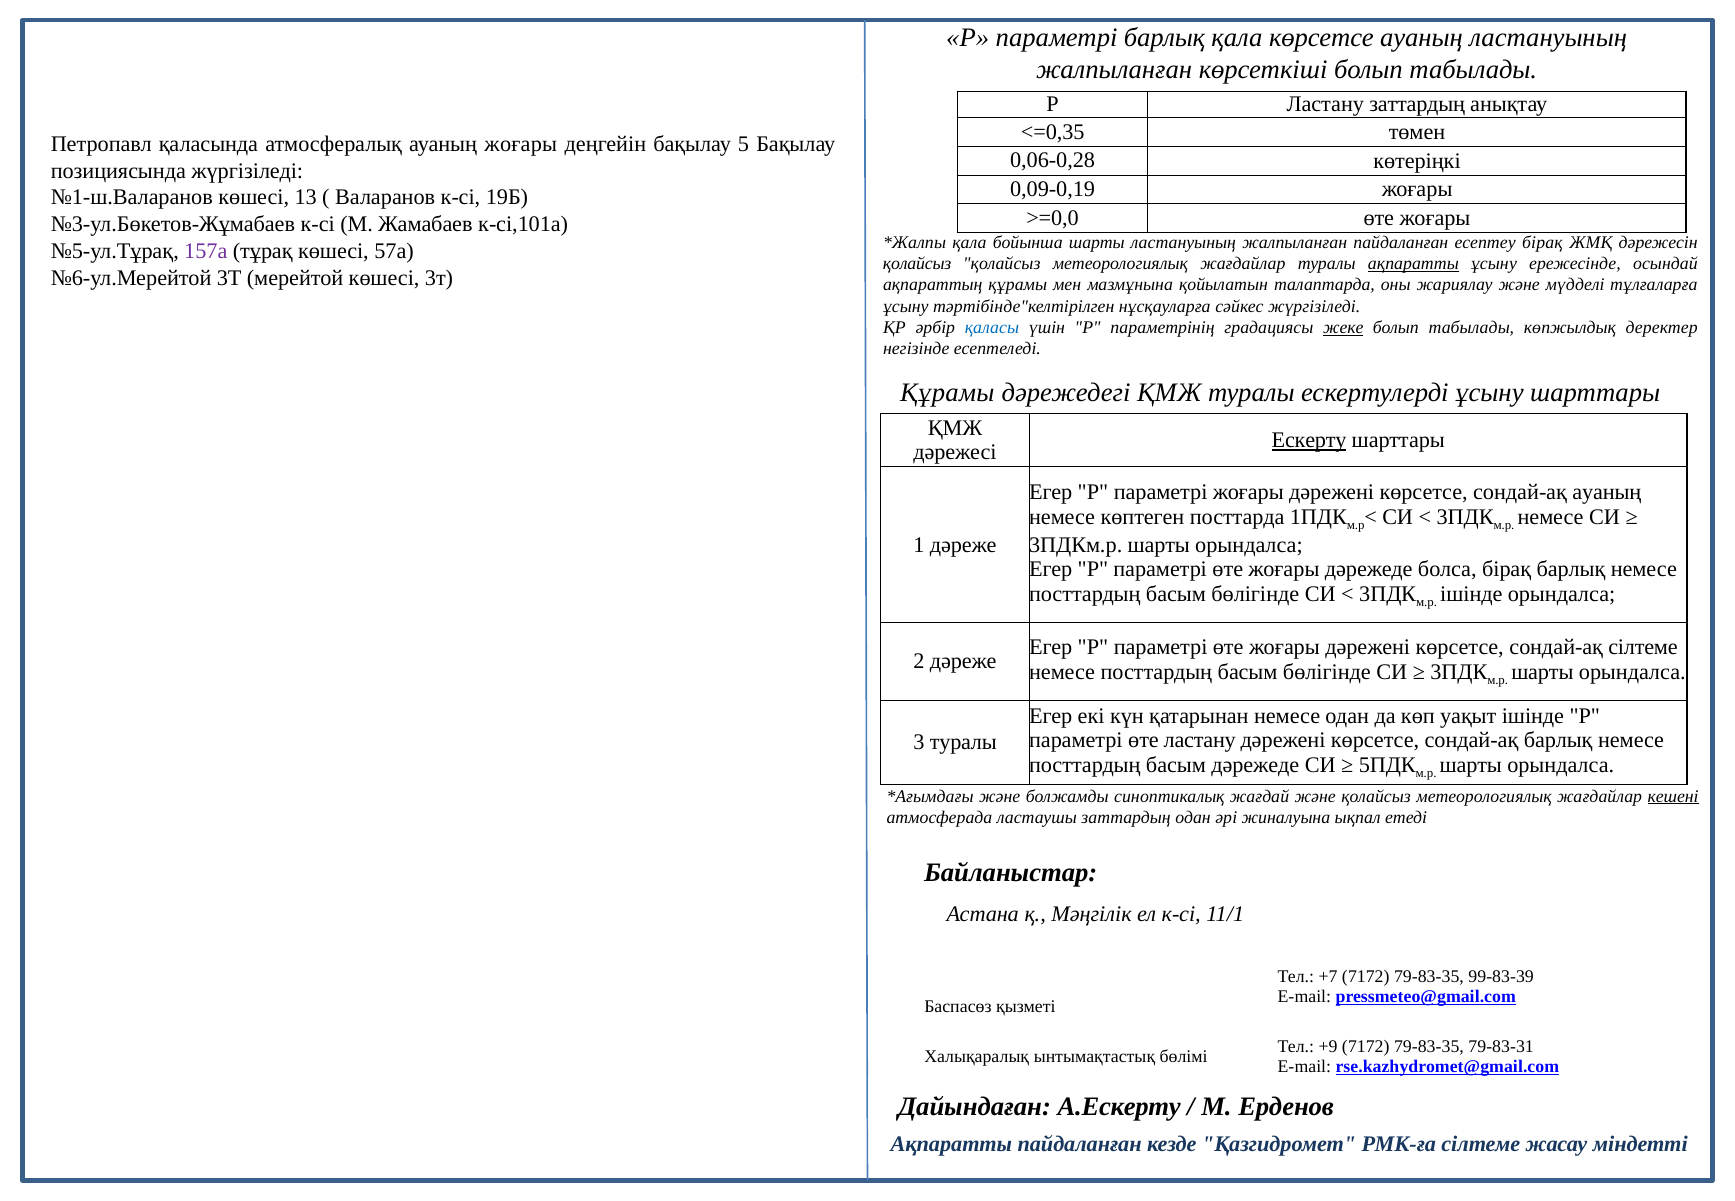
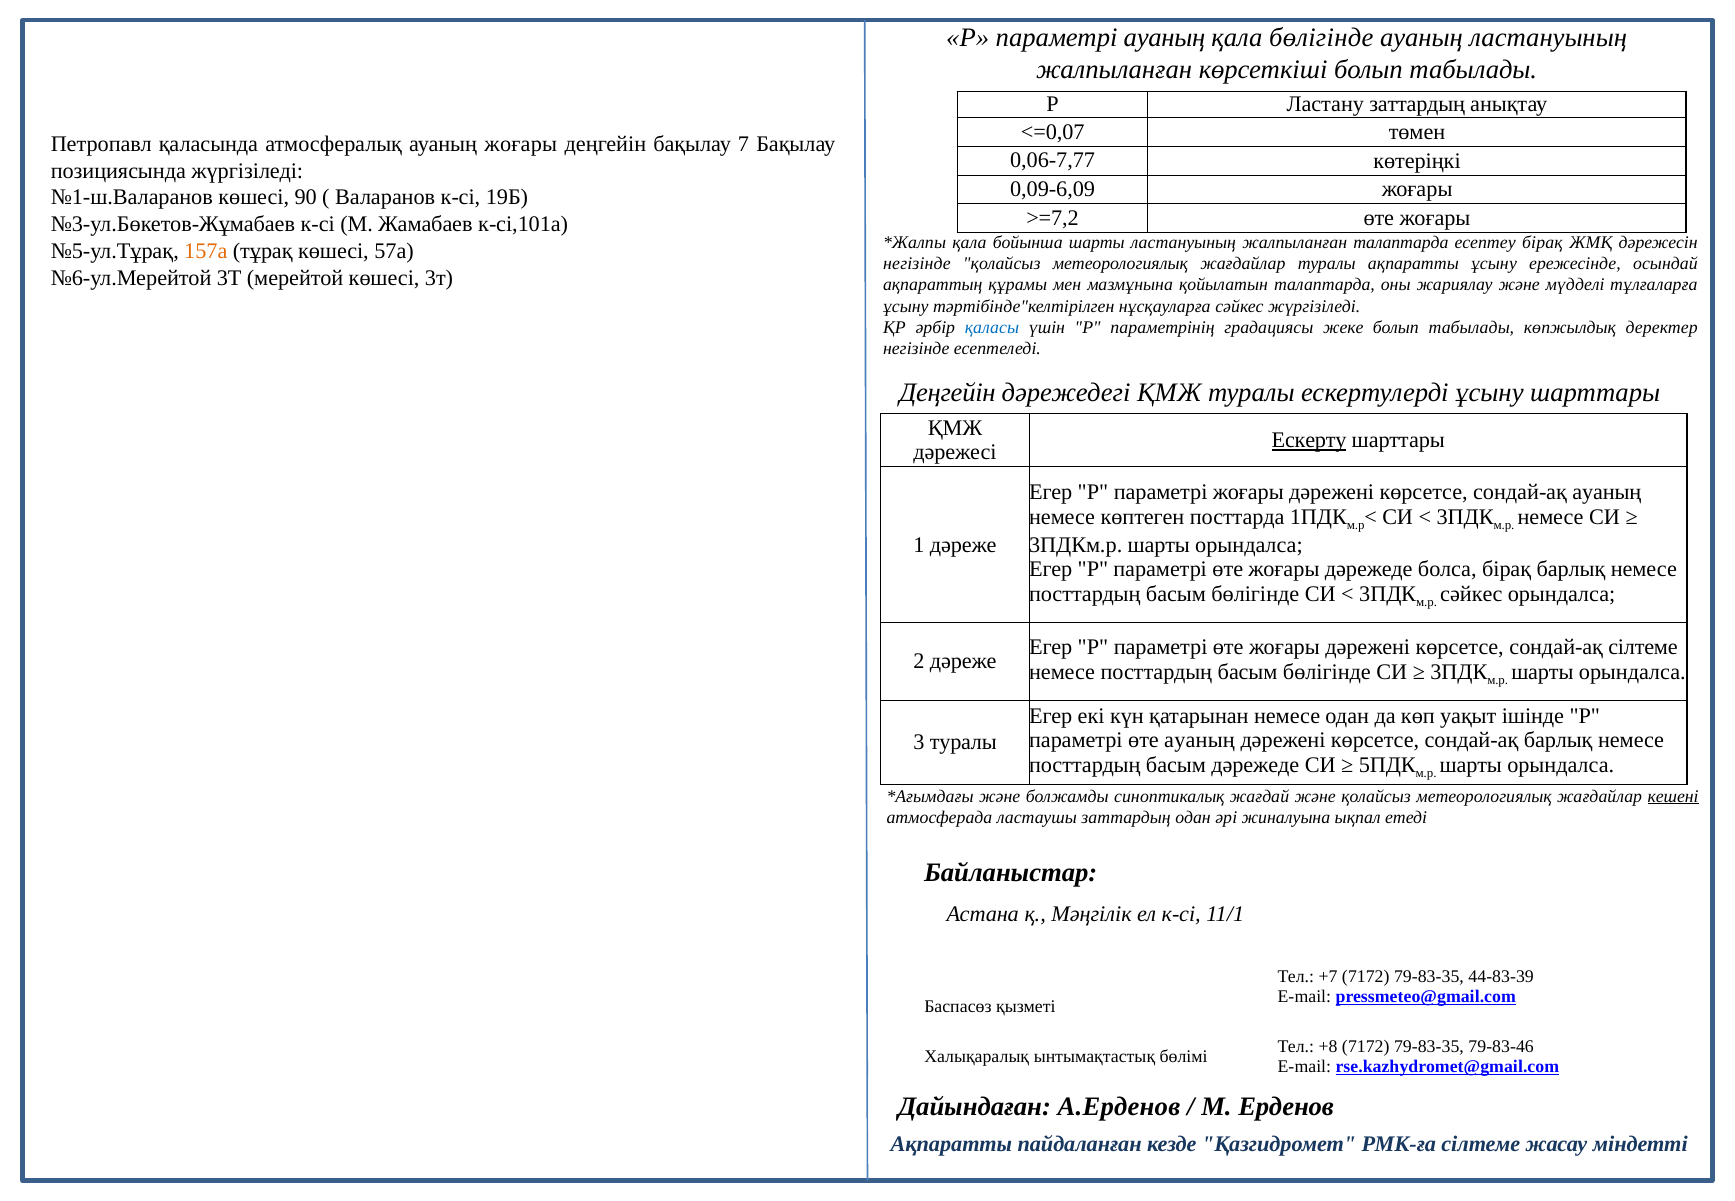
параметрі барлық: барлық -> ауаның
қала көрсетсе: көрсетсе -> бөлігінде
<=0,35: <=0,35 -> <=0,07
5: 5 -> 7
0,06-0,28: 0,06-0,28 -> 0,06-7,77
0,09-0,19: 0,09-0,19 -> 0,09-6,09
13: 13 -> 90
>=0,0: >=0,0 -> >=7,2
жалпыланған пайдаланған: пайдаланған -> талаптарда
157а colour: purple -> orange
қолайсыз at (917, 264): қолайсыз -> негізінде
ақпаратты at (1413, 264) underline: present -> none
жеке underline: present -> none
Құрамы at (947, 393): Құрамы -> Деңгейін
ішінде at (1471, 594): ішінде -> сәйкес
өте ластану: ластану -> ауаның
99-83-39: 99-83-39 -> 44-83-39
+9: +9 -> +8
79-83-31: 79-83-31 -> 79-83-46
А.Ескерту: А.Ескерту -> А.Ерденов
